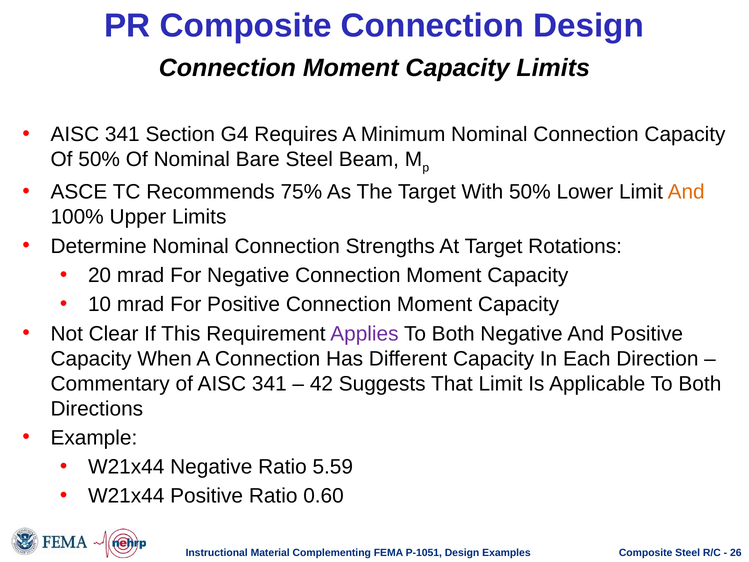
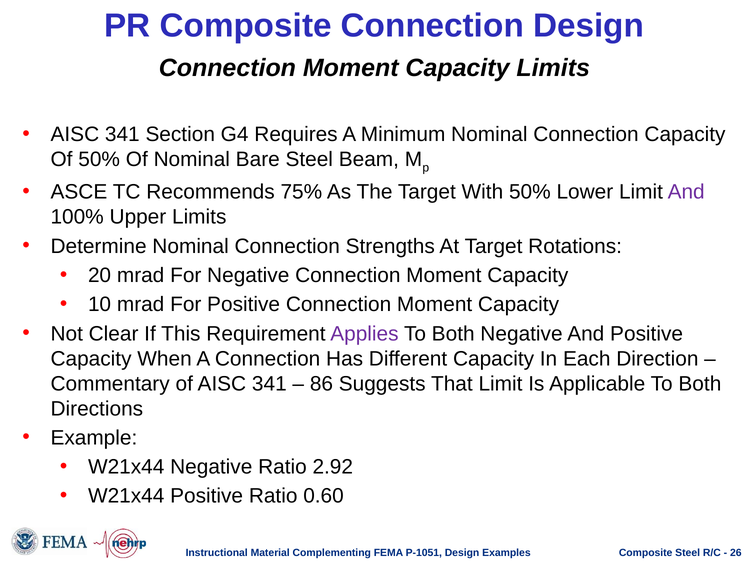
And at (686, 192) colour: orange -> purple
42: 42 -> 86
5.59: 5.59 -> 2.92
